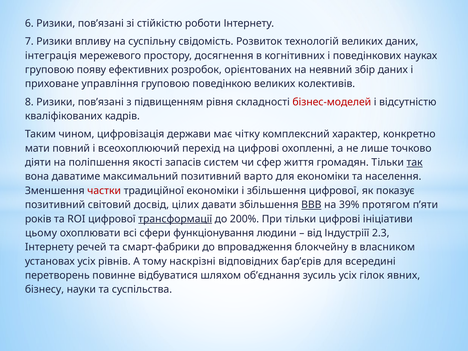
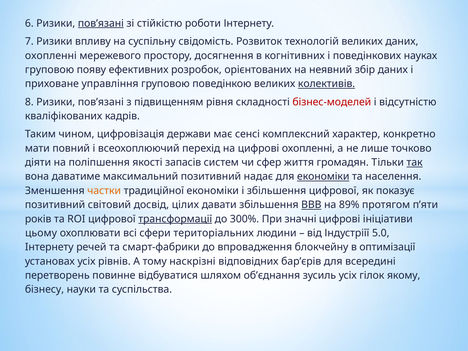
пов’язані at (101, 23) underline: none -> present
інтеграція at (51, 56): інтеграція -> охопленні
колективів underline: none -> present
чітку: чітку -> сенсі
варто: варто -> надає
економіки at (323, 177) underline: none -> present
частки colour: red -> orange
39%: 39% -> 89%
200%: 200% -> 300%
При тільки: тільки -> значні
функціонування: функціонування -> територіальних
2.3: 2.3 -> 5.0
власником: власником -> оптимізації
явних: явних -> якому
